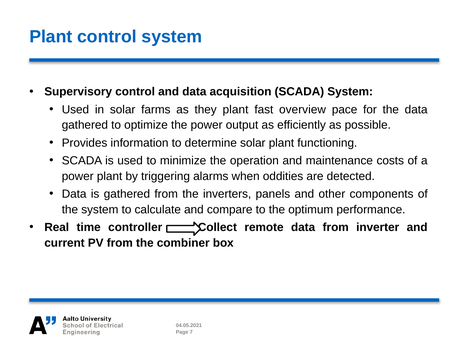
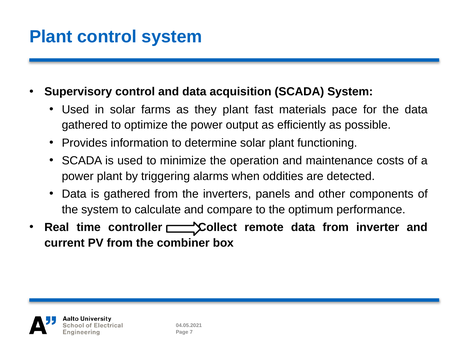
overview: overview -> materials
